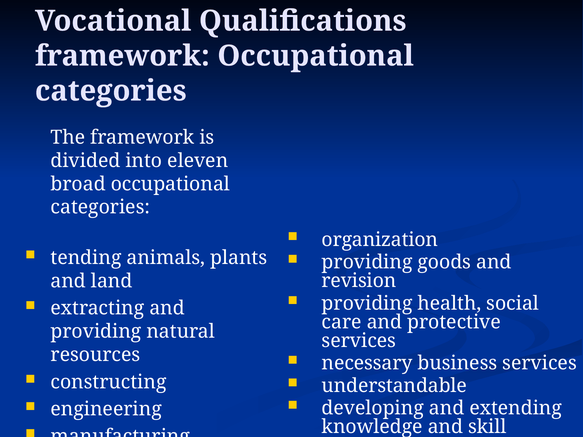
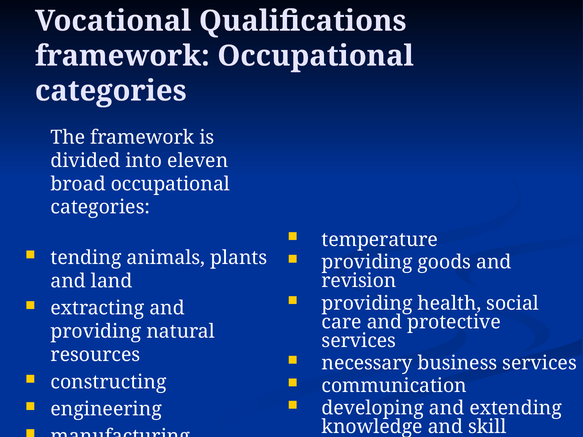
organization: organization -> temperature
understandable: understandable -> communication
